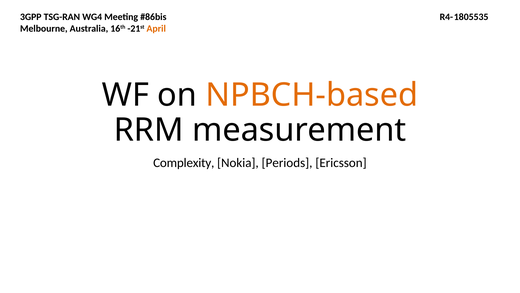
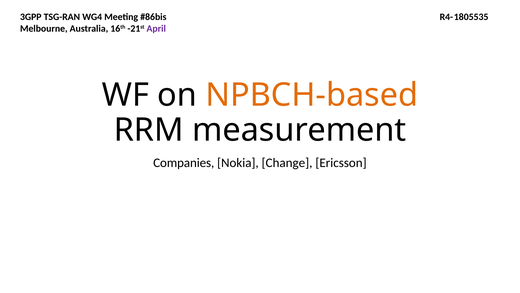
April colour: orange -> purple
Complexity: Complexity -> Companies
Periods: Periods -> Change
